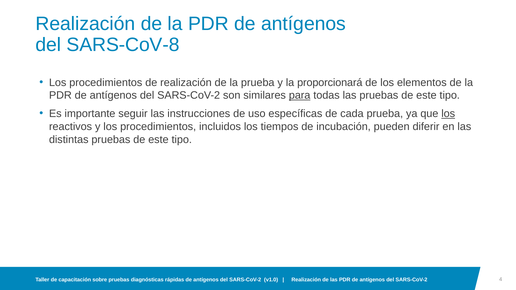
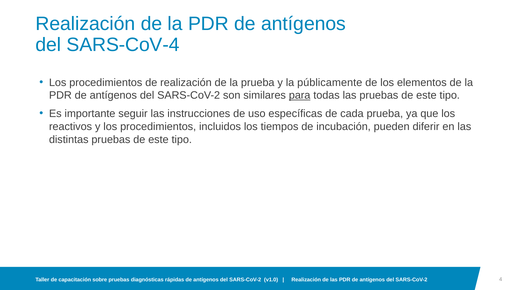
SARS-CoV-8: SARS-CoV-8 -> SARS-CoV-4
proporcionará: proporcionará -> públicamente
los at (448, 114) underline: present -> none
